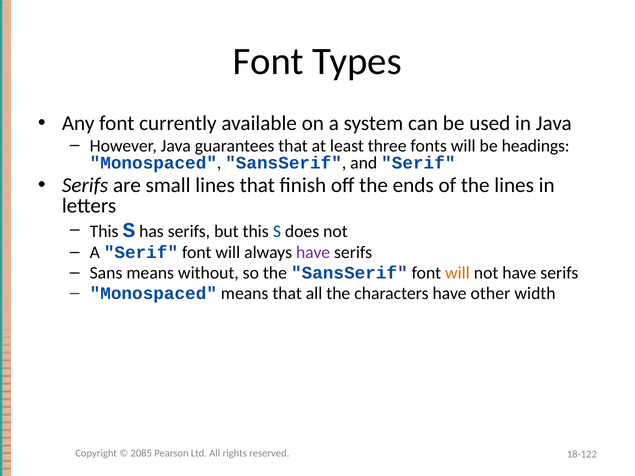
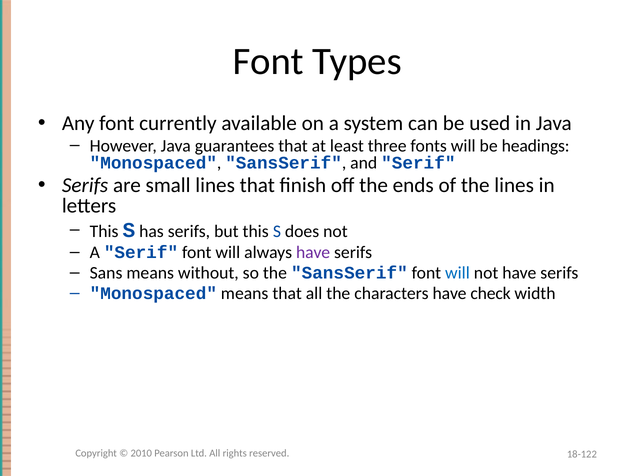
will at (457, 273) colour: orange -> blue
other: other -> check
2085: 2085 -> 2010
